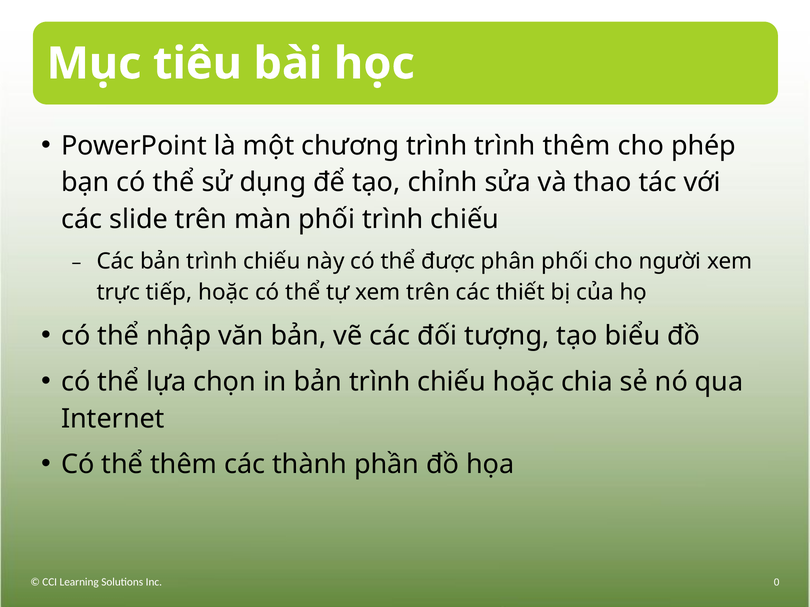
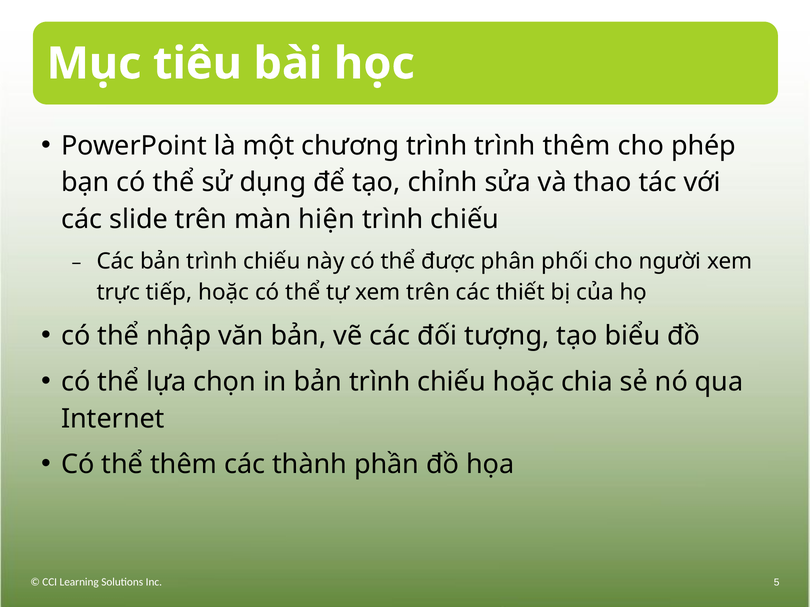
màn phối: phối -> hiện
0: 0 -> 5
